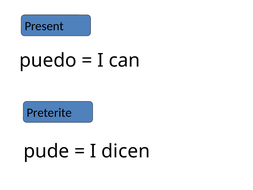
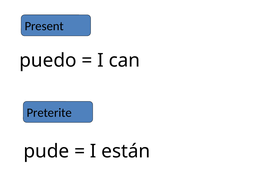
dicen: dicen -> están
